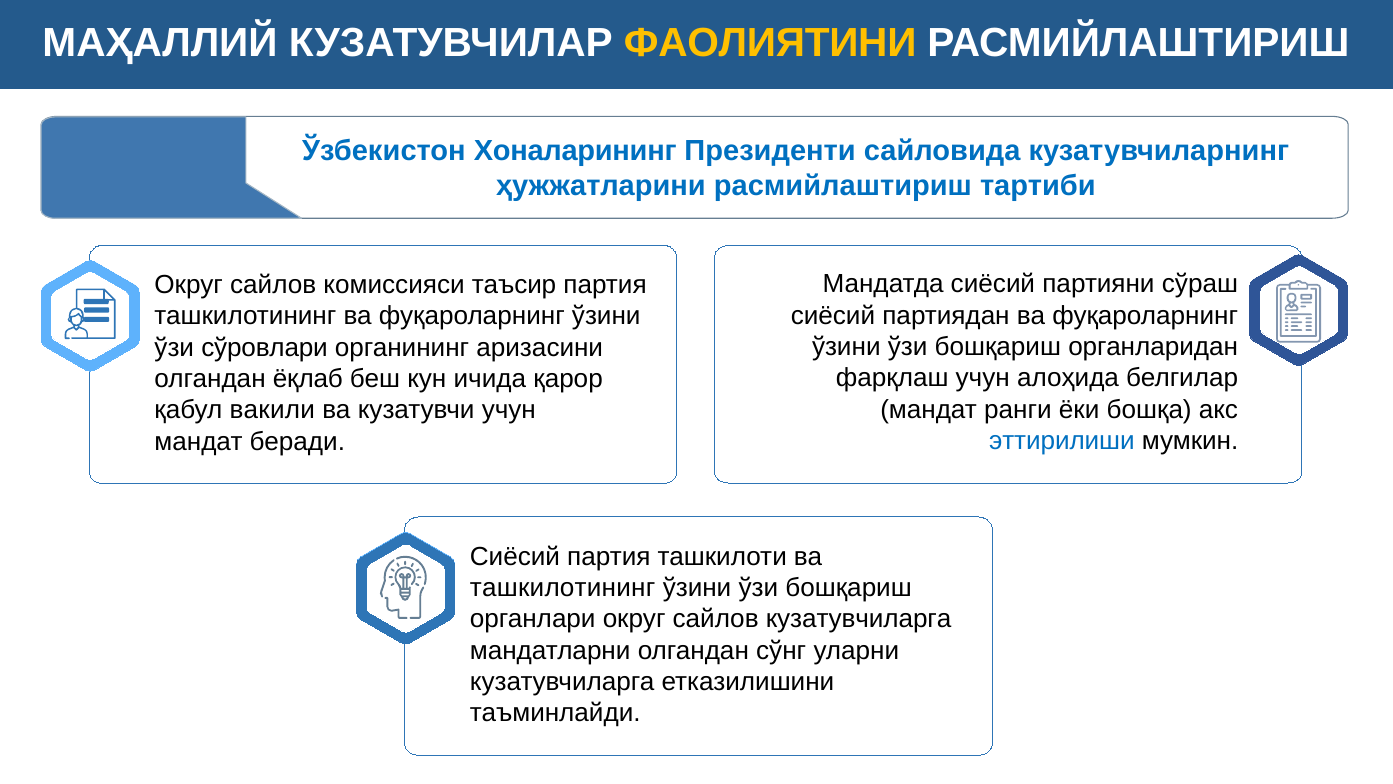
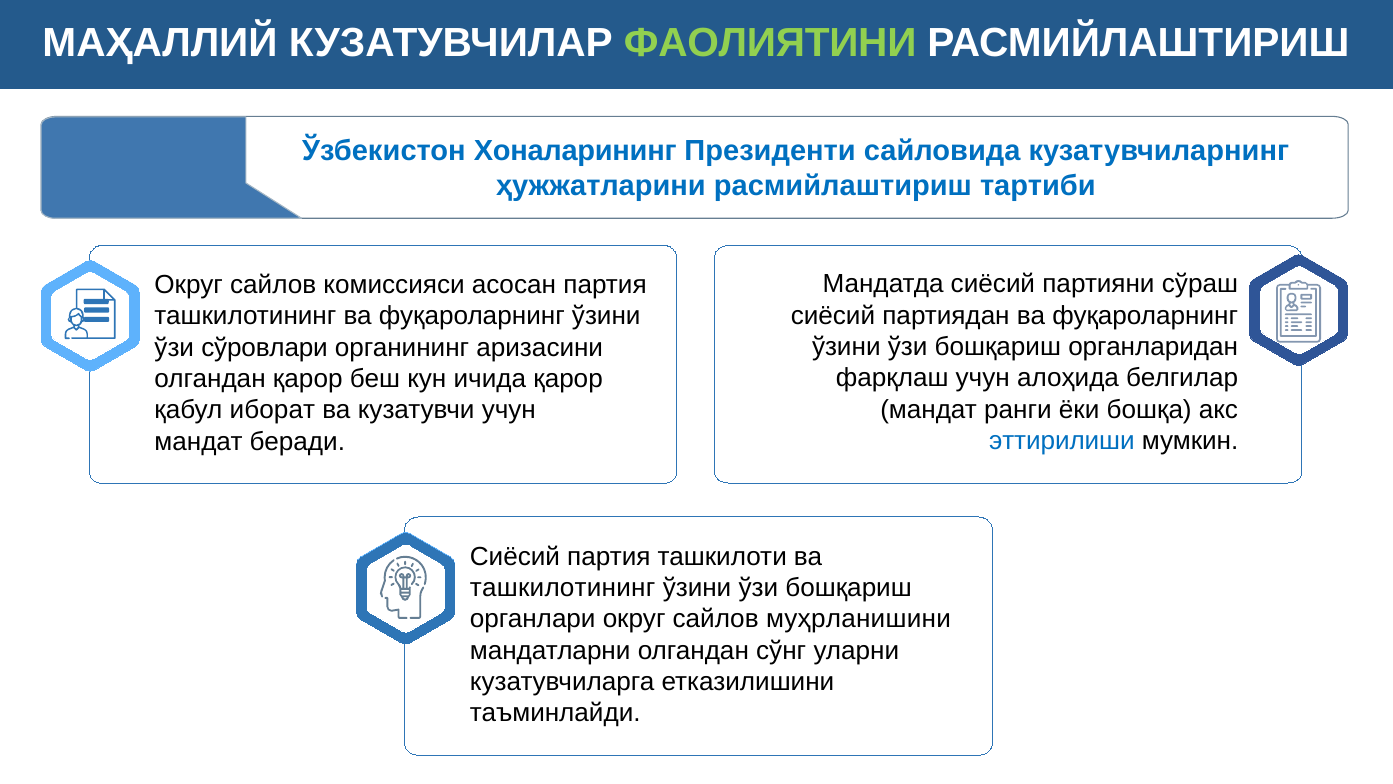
ФАОЛИЯТИНИ colour: yellow -> light green
таъсир: таъсир -> асосан
олгандан ёқлаб: ёқлаб -> қарор
вакили: вакили -> иборат
сайлов кузатувчиларга: кузатувчиларга -> муҳрланишини
